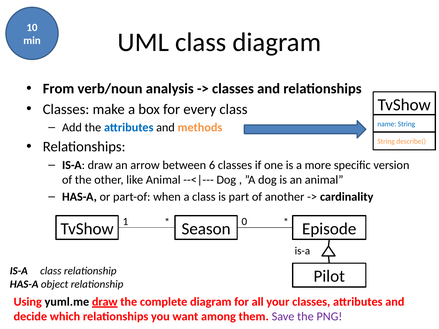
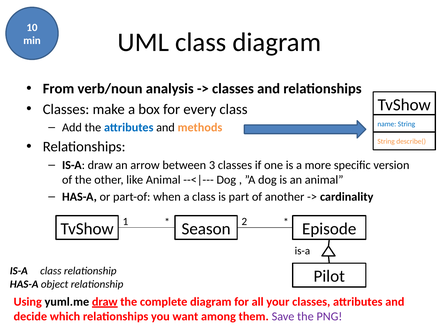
6: 6 -> 3
0: 0 -> 2
